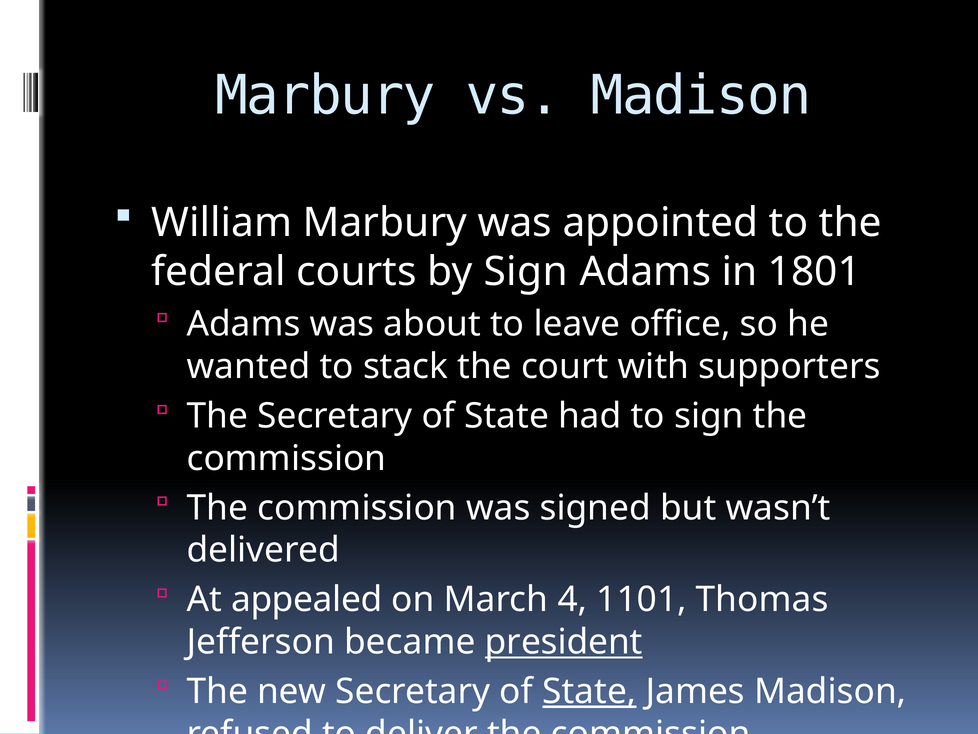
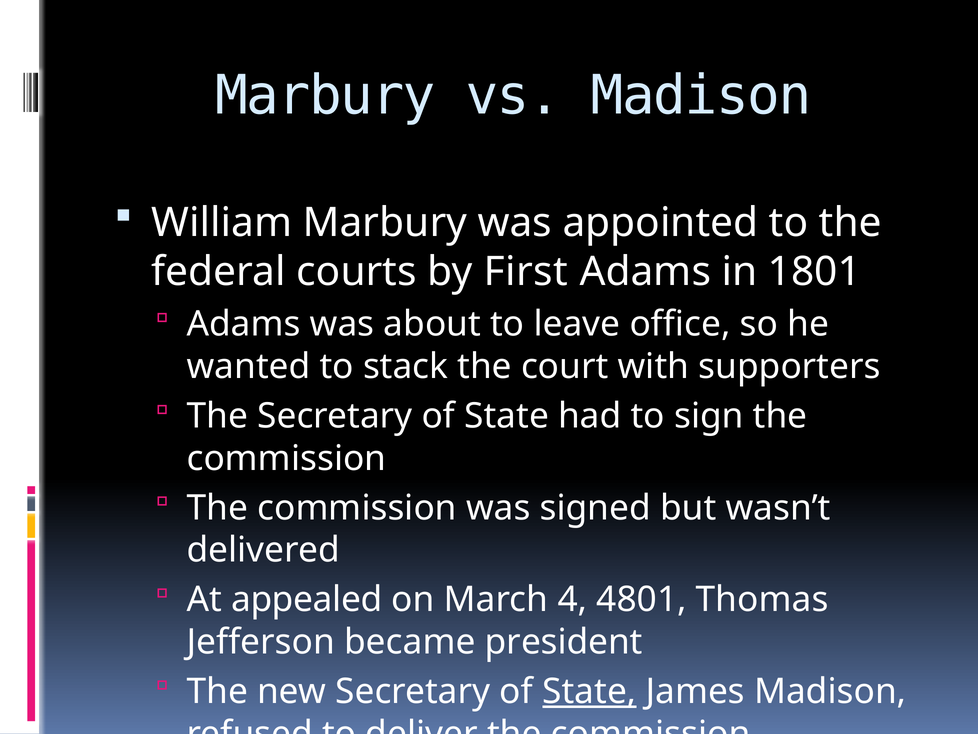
by Sign: Sign -> First
1101: 1101 -> 4801
president underline: present -> none
